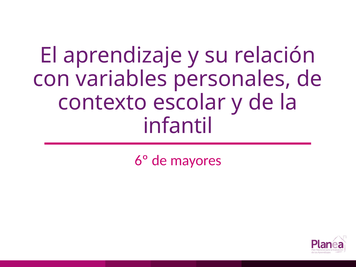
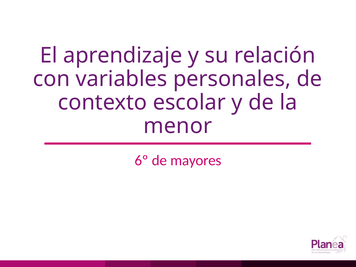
infantil: infantil -> menor
